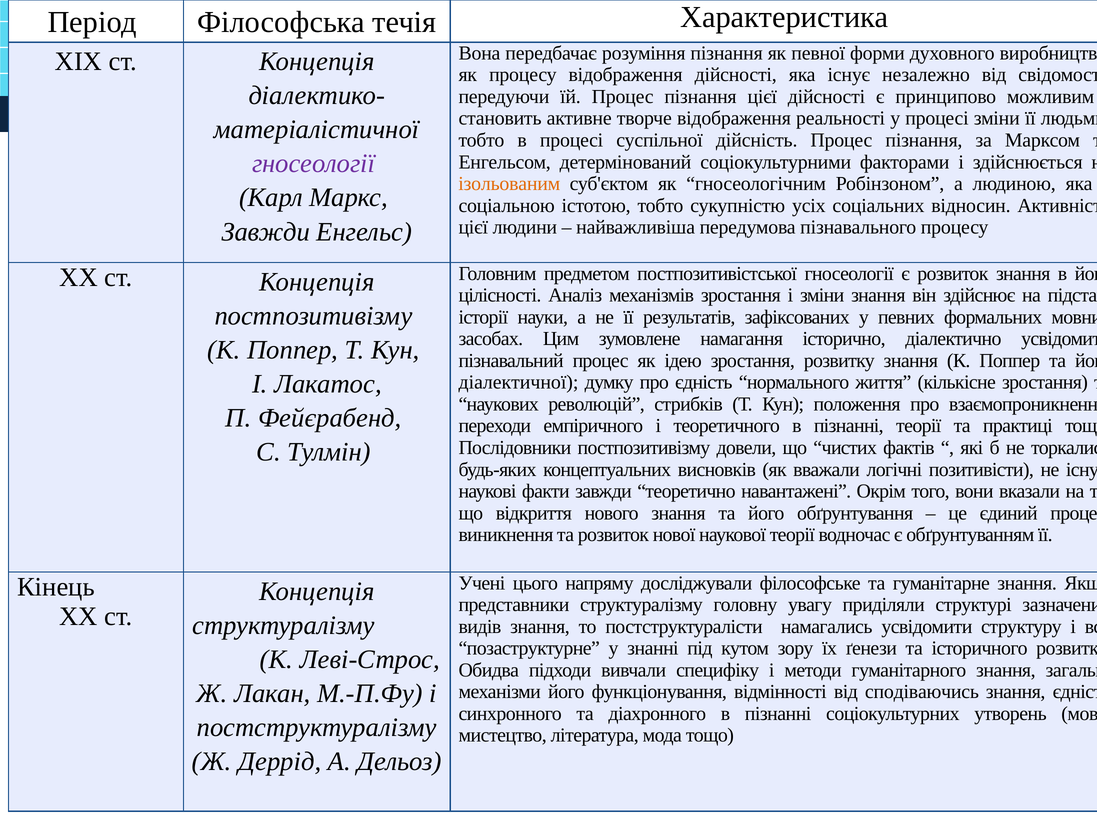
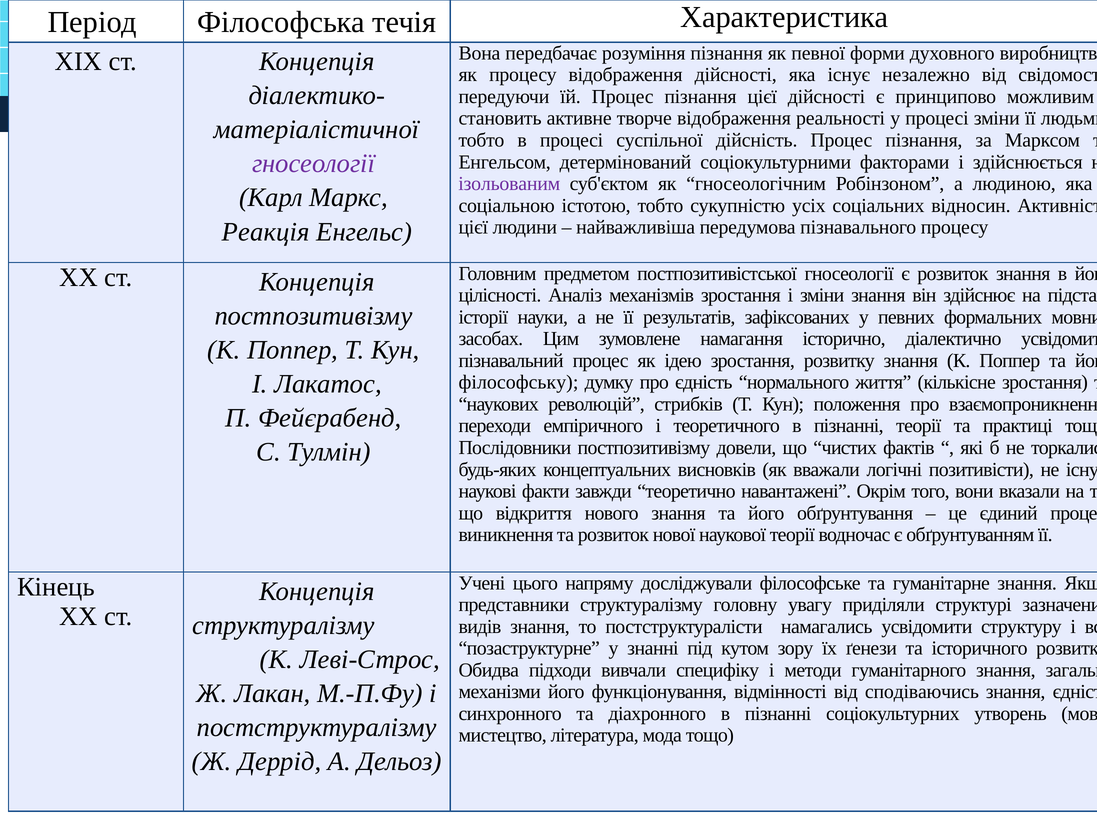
ізольованим colour: orange -> purple
Завжди at (266, 232): Завжди -> Реакція
діалектичної: діалектичної -> філософську
